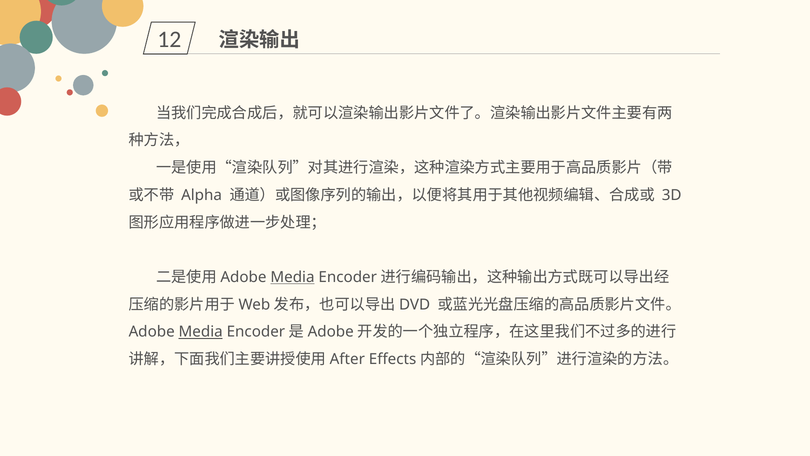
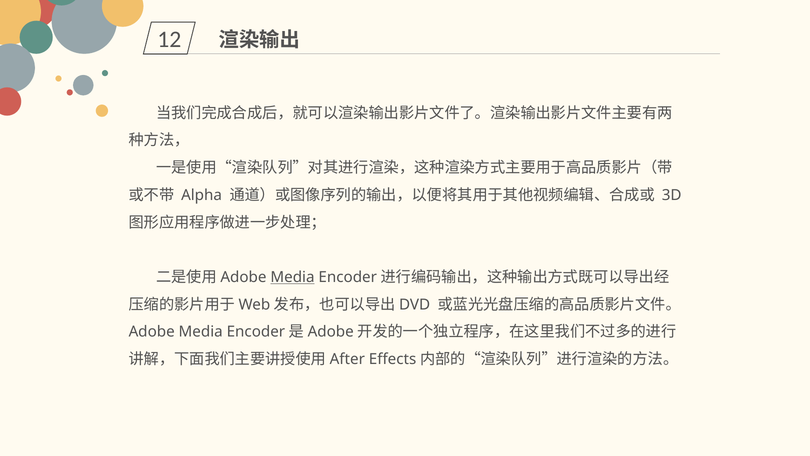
Media at (201, 332) underline: present -> none
